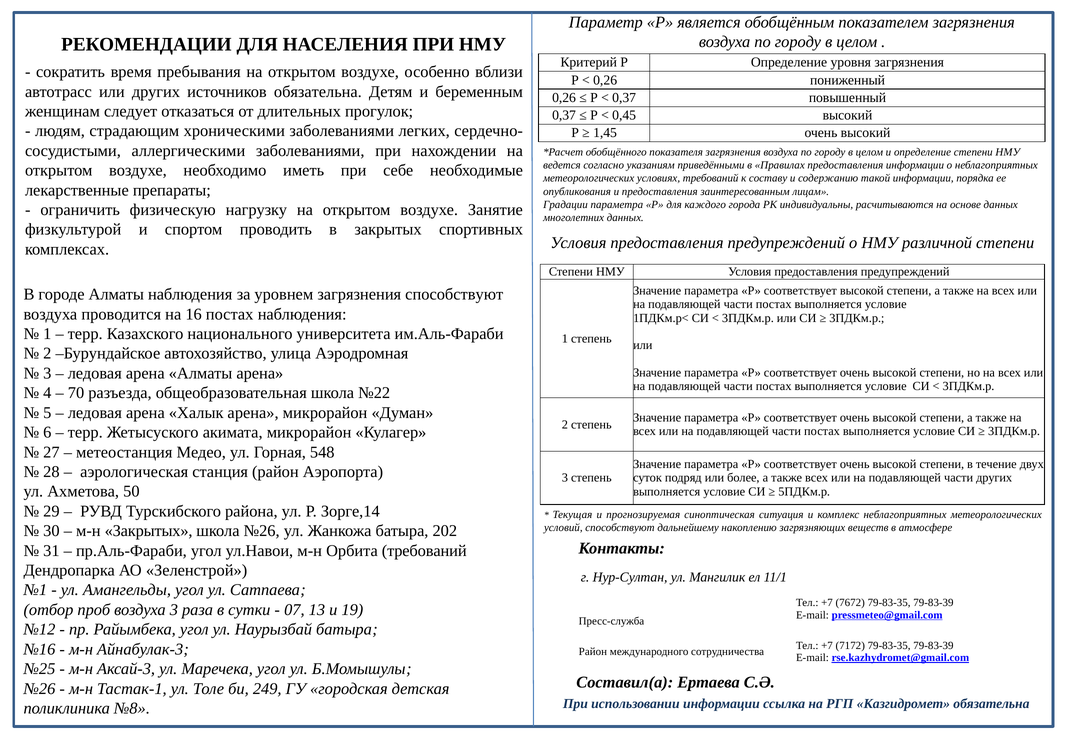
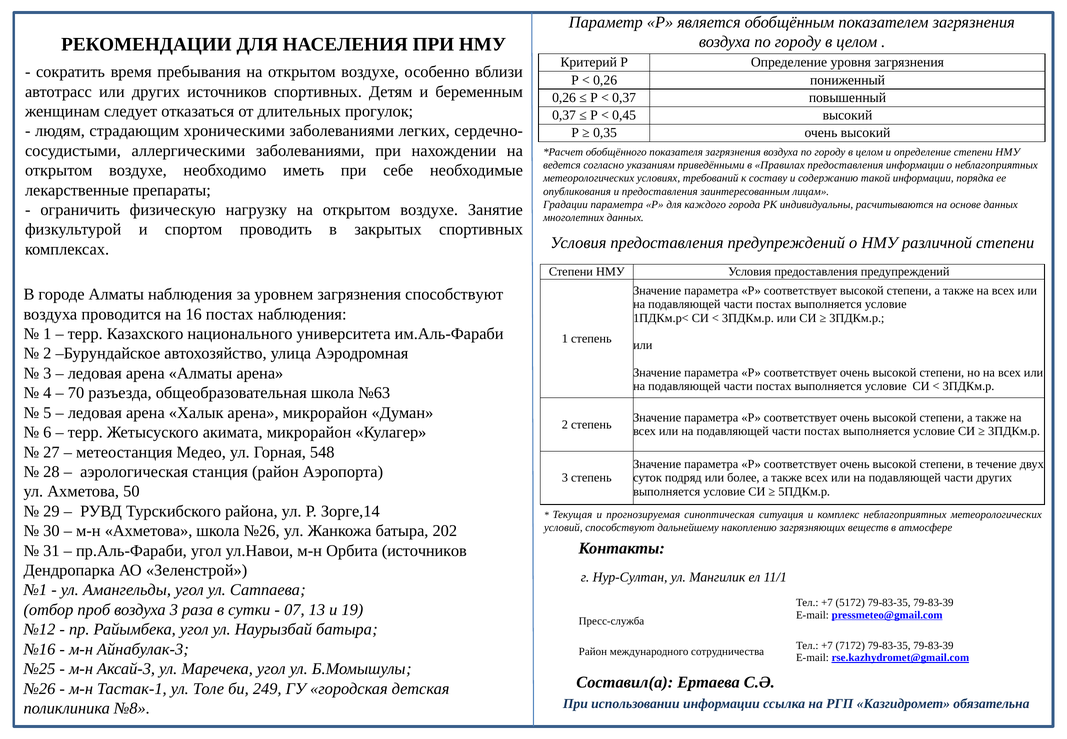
источников обязательна: обязательна -> спортивных
1,45: 1,45 -> 0,35
№22: №22 -> №63
м-н Закрытых: Закрытых -> Ахметова
Орбита требований: требований -> источников
7672: 7672 -> 5172
